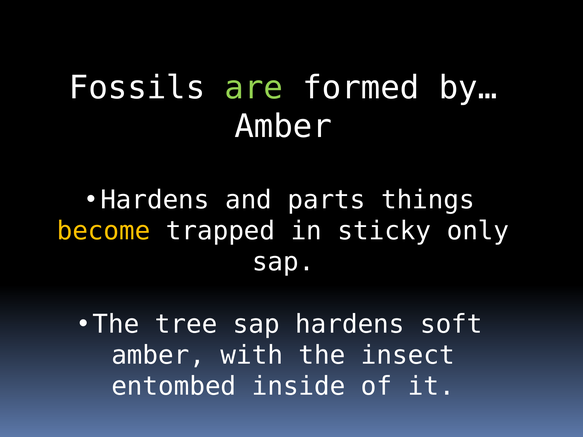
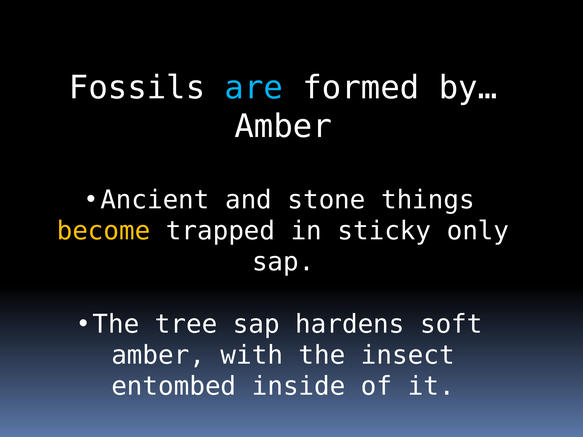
are colour: light green -> light blue
Hardens at (155, 200): Hardens -> Ancient
parts: parts -> stone
